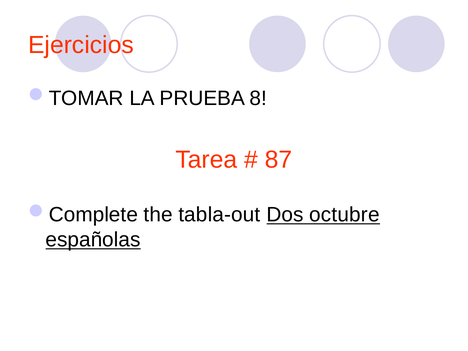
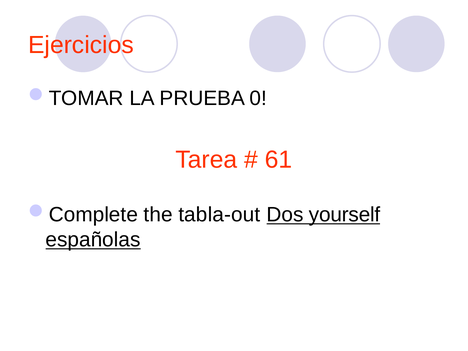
8: 8 -> 0
87: 87 -> 61
octubre: octubre -> yourself
